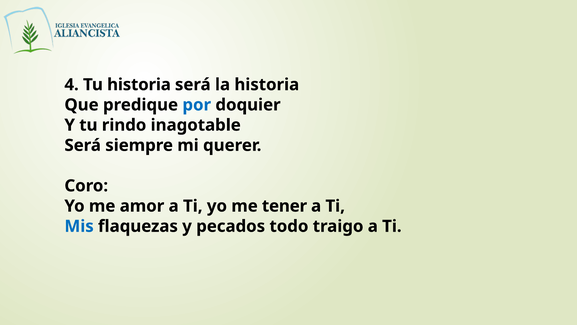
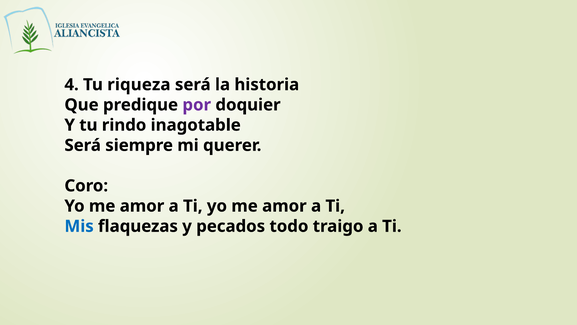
Tu historia: historia -> riqueza
por colour: blue -> purple
Ti yo me tener: tener -> amor
